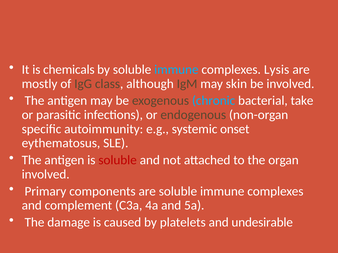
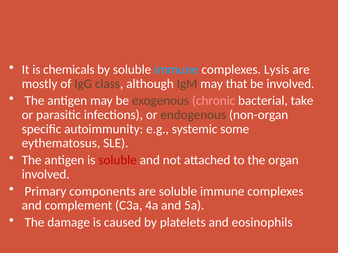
skin: skin -> that
chronic colour: light blue -> pink
onset: onset -> some
undesirable: undesirable -> eosinophils
